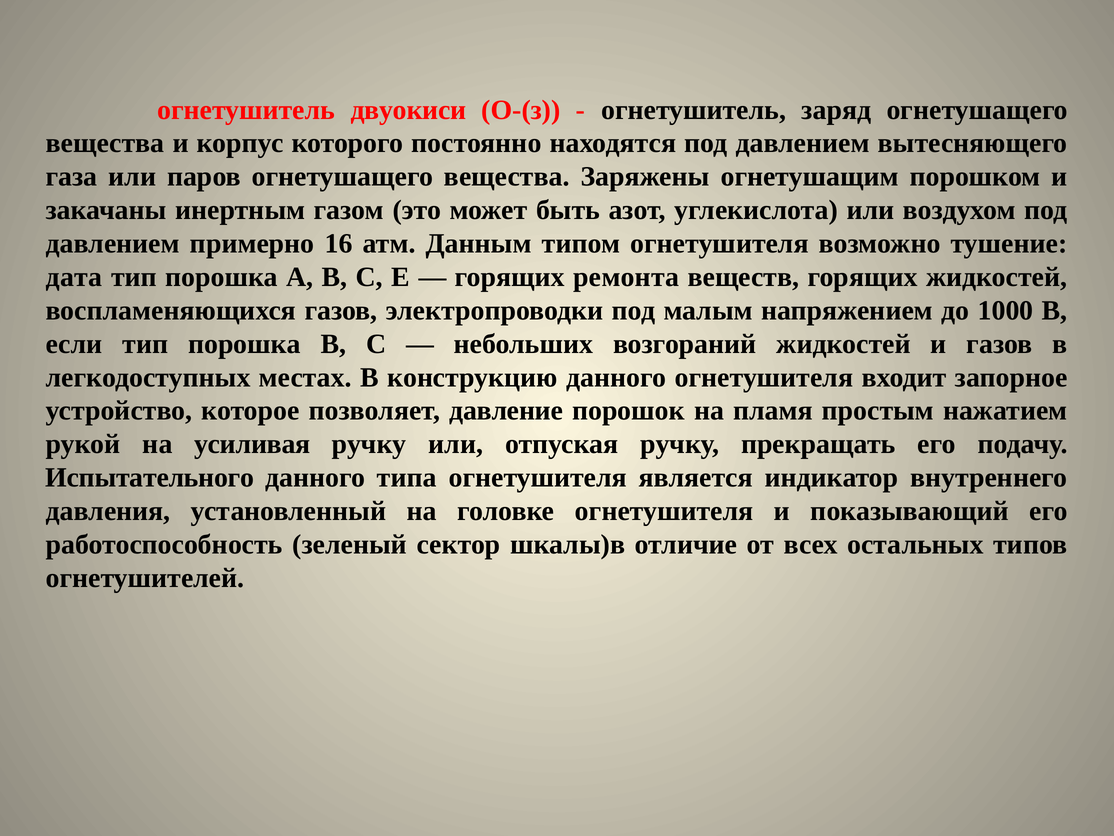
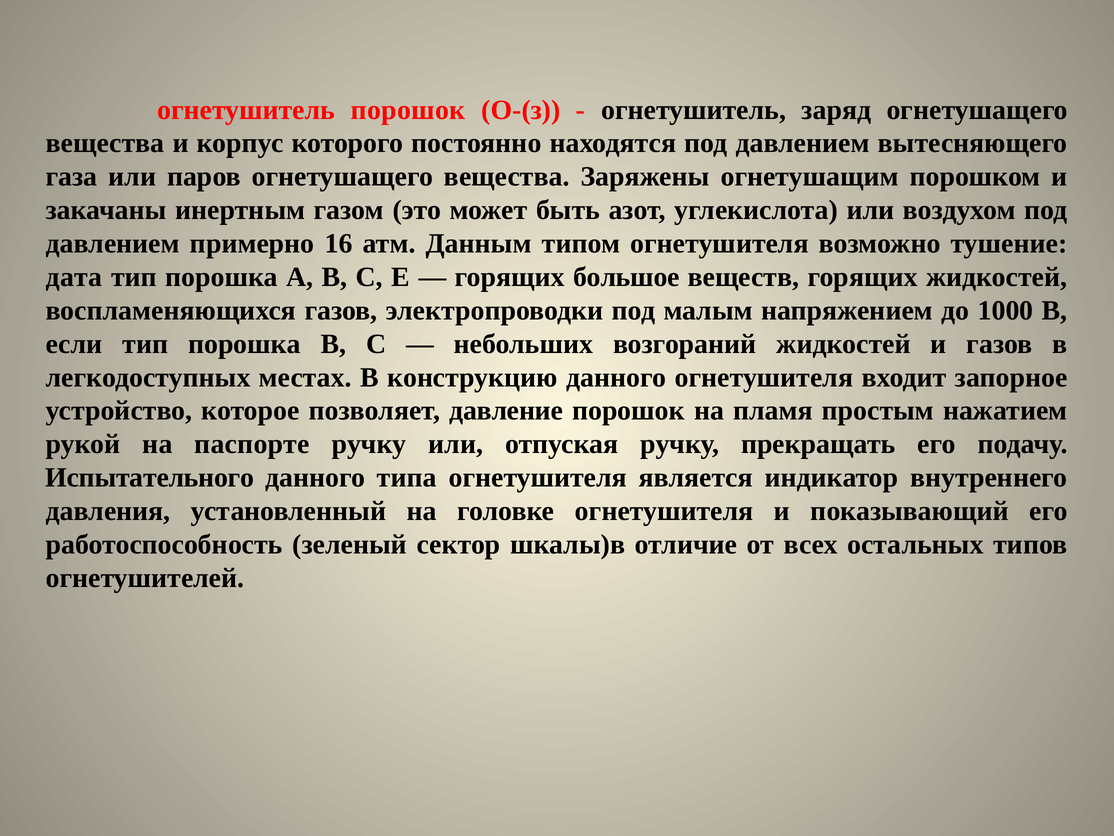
огнетушитель двуокиси: двуокиси -> порошок
ремонта: ремонта -> большое
усиливая: усиливая -> паспорте
